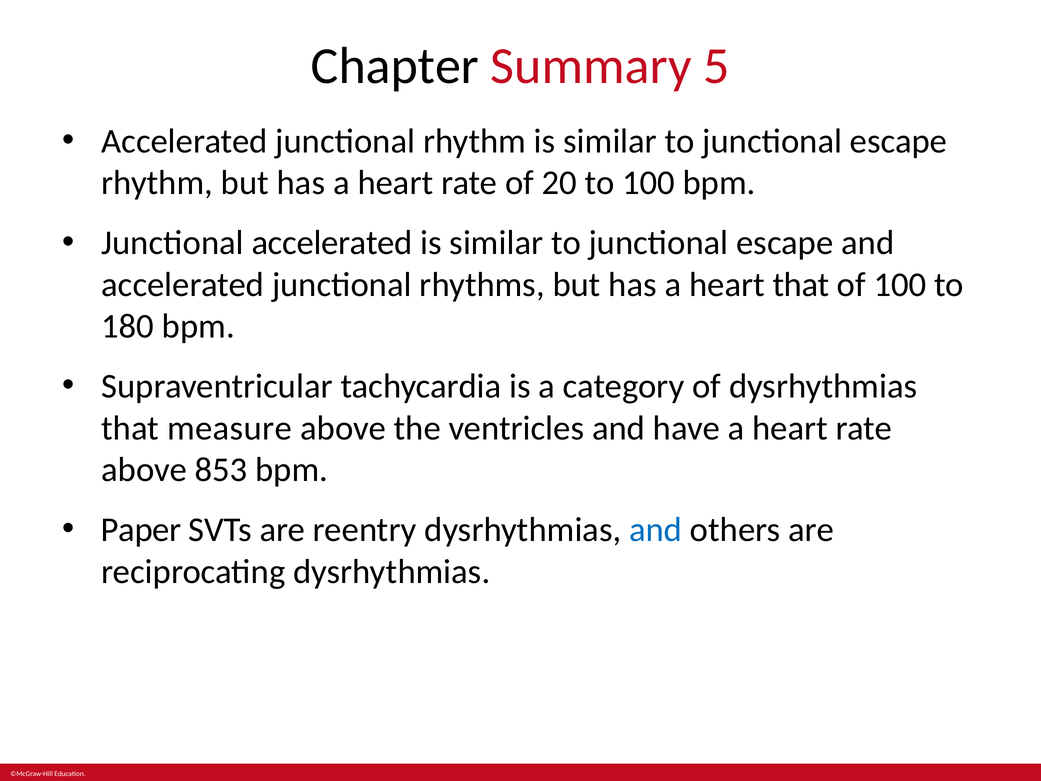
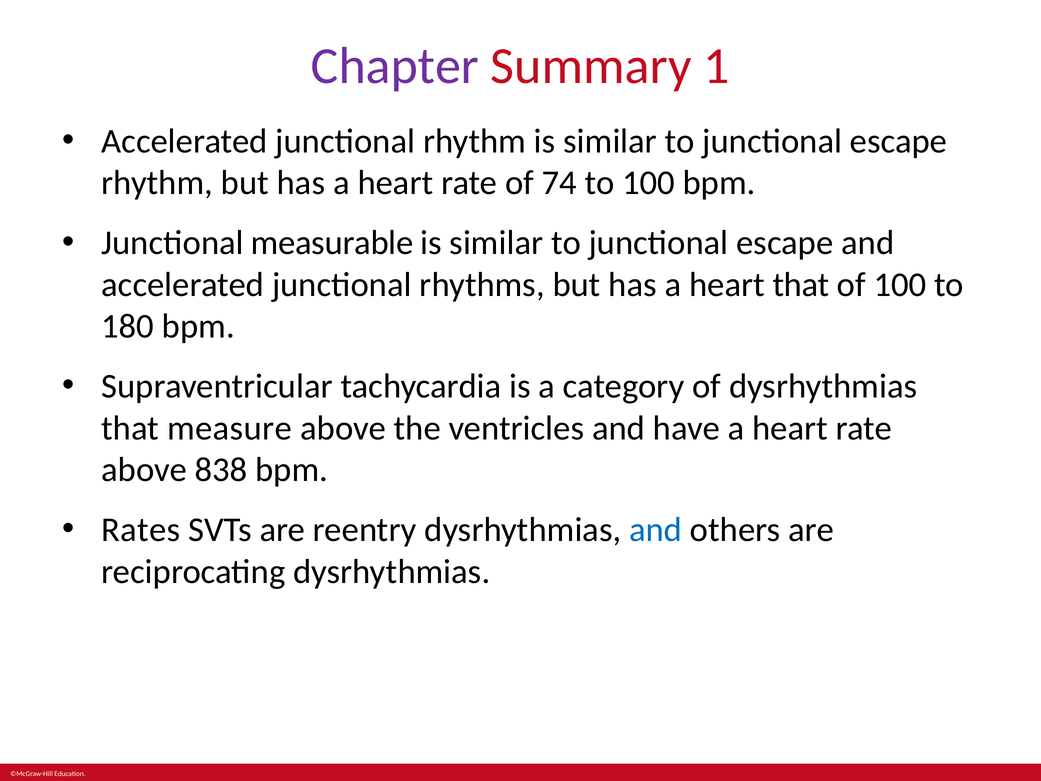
Chapter colour: black -> purple
5: 5 -> 1
20: 20 -> 74
Junctional accelerated: accelerated -> measurable
853: 853 -> 838
Paper: Paper -> Rates
